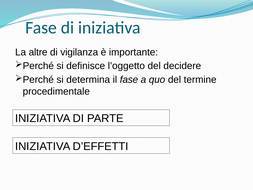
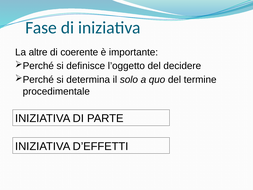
vigilanza: vigilanza -> coerente
il fase: fase -> solo
